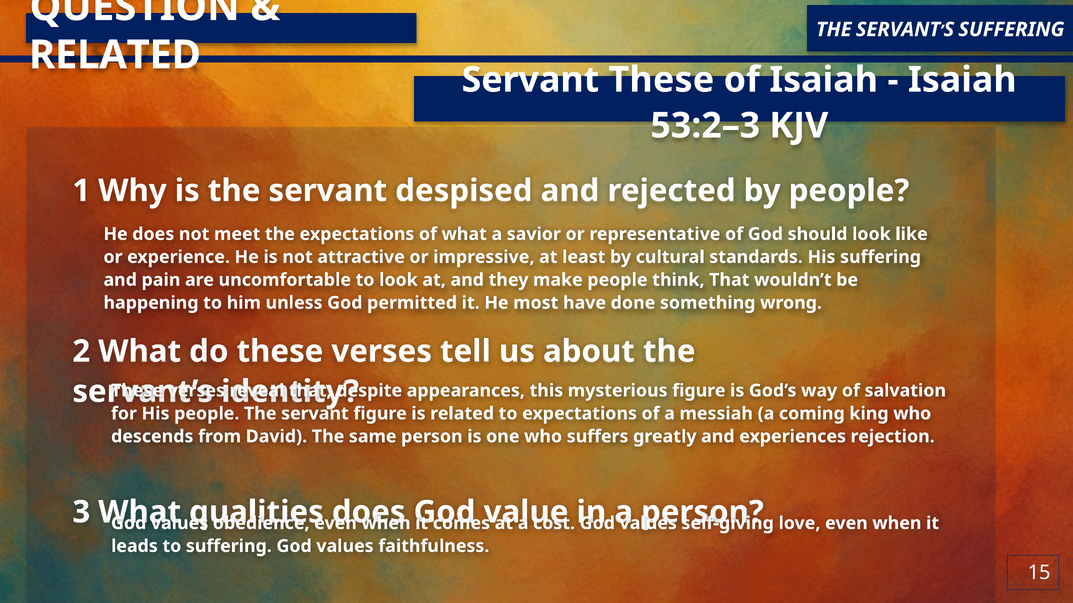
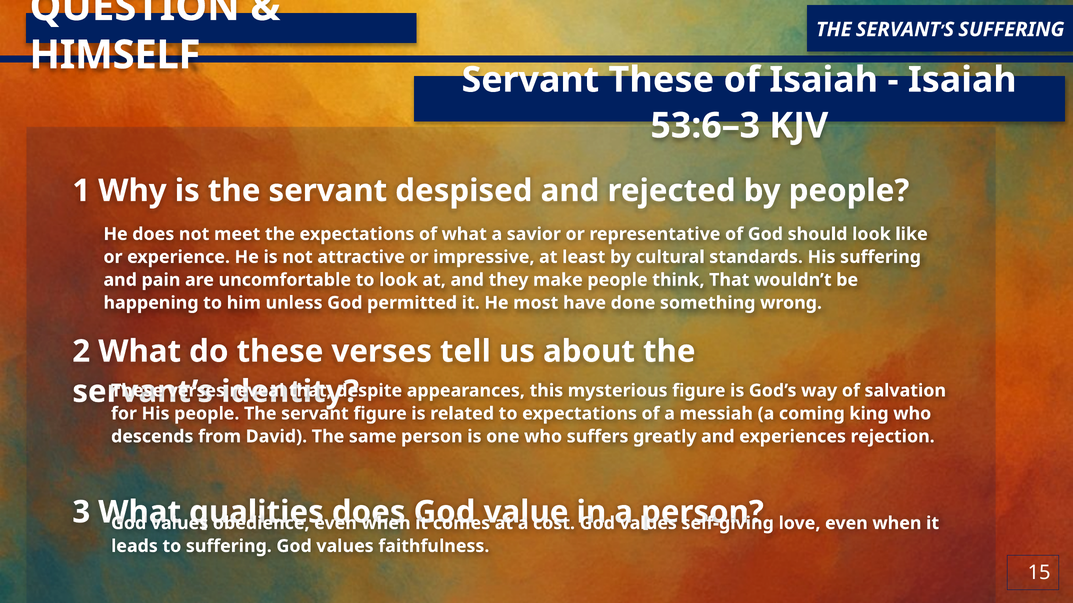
RELATED at (115, 55): RELATED -> HIMSELF
53:2–3: 53:2–3 -> 53:6–3
